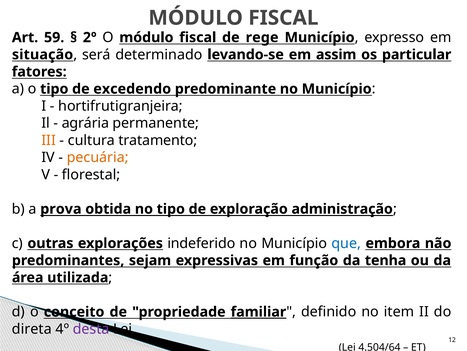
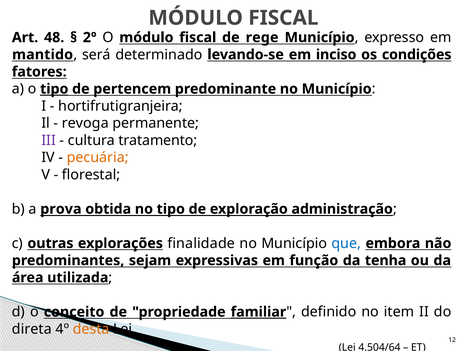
59: 59 -> 48
situação: situação -> mantido
assim: assim -> inciso
particular: particular -> condições
tipo at (54, 89) underline: none -> present
excedendo: excedendo -> pertencem
agrária: agrária -> revoga
III colour: orange -> purple
indeferido: indeferido -> finalidade
desta colour: purple -> orange
